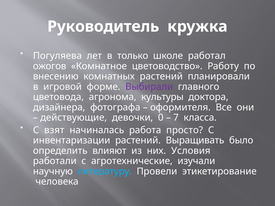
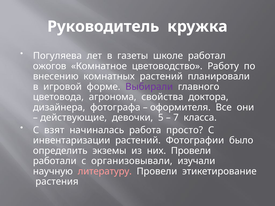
только: только -> газеты
культуры: культуры -> свойства
0: 0 -> 5
Выращивать: Выращивать -> Фотографии
влияют: влияют -> экземы
них Условия: Условия -> Провели
агротехнические: агротехнические -> организовывали
литературу colour: light blue -> pink
человека: человека -> растения
